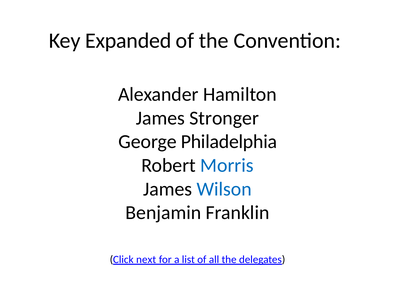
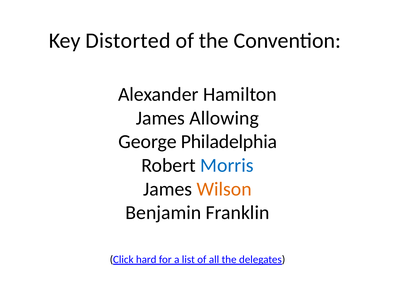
Expanded: Expanded -> Distorted
Stronger: Stronger -> Allowing
Wilson colour: blue -> orange
next: next -> hard
